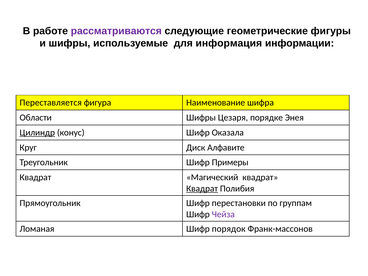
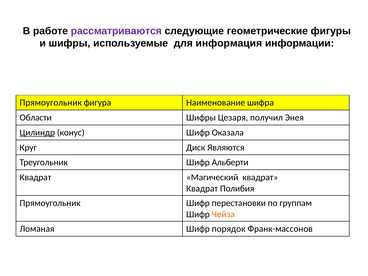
Переставляется at (51, 103): Переставляется -> Прямоугольник
порядке: порядке -> получил
Алфавите: Алфавите -> Являются
Примеры: Примеры -> Альберти
Квадрат at (202, 189) underline: present -> none
Чейза colour: purple -> orange
